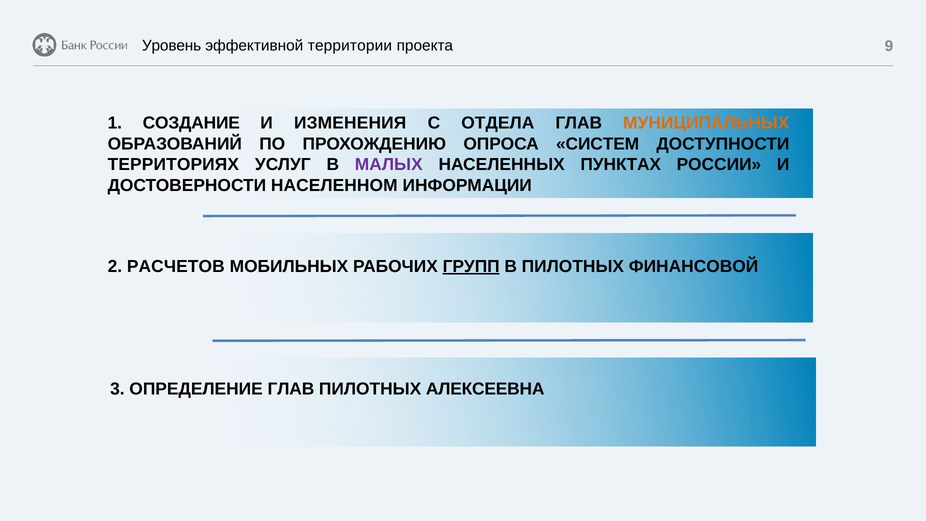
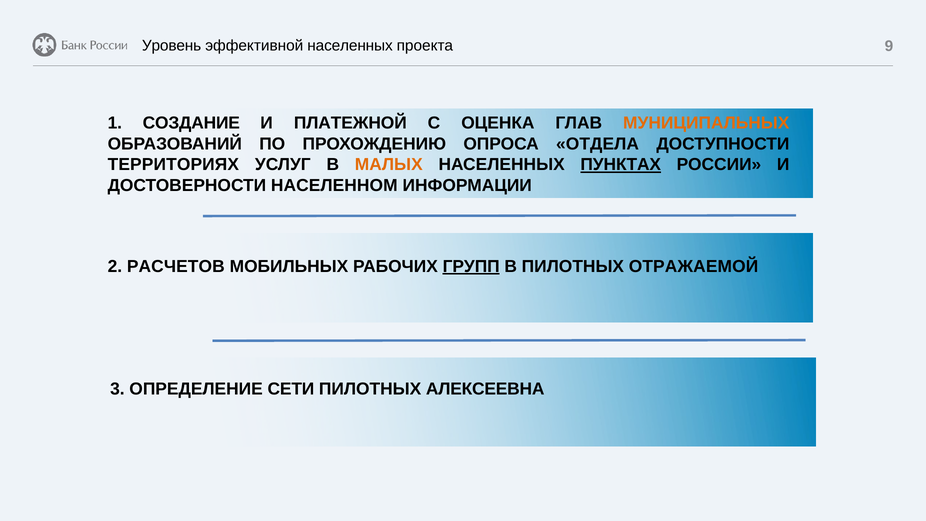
эффективной территории: территории -> населенных
ИЗМЕНЕНИЯ: ИЗМЕНЕНИЯ -> ПЛАТЕЖНОЙ
ОТДЕЛА: ОТДЕЛА -> ОЦЕНКА
СИСТЕМ: СИСТЕМ -> ОТДЕЛА
МАЛЫХ colour: purple -> orange
ПУНКТАХ underline: none -> present
ФИНАНСОВОЙ: ФИНАНСОВОЙ -> ОТРАЖАЕМОЙ
ОПРЕДЕЛЕНИЕ ГЛАВ: ГЛАВ -> СЕТИ
